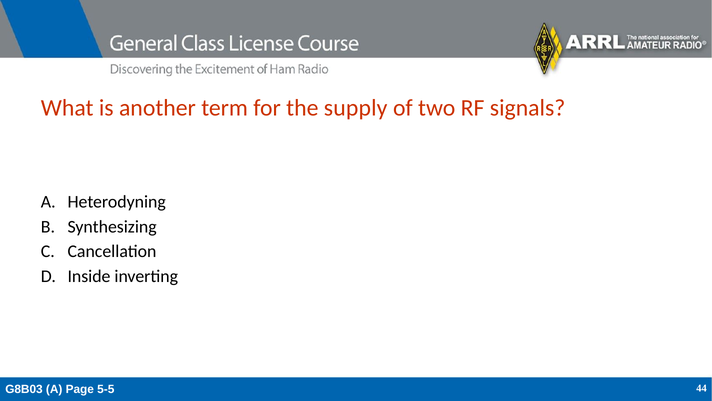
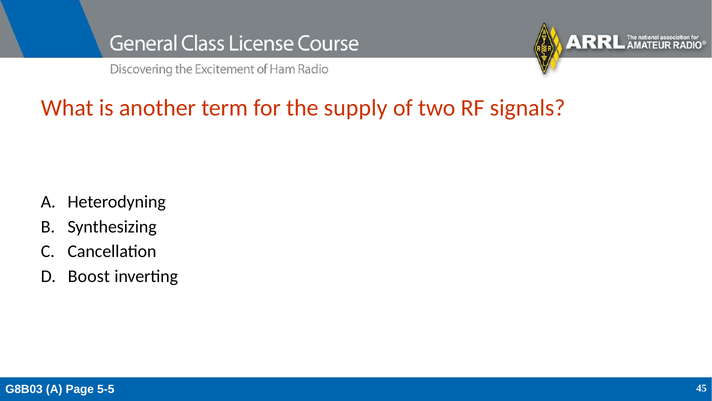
Inside: Inside -> Boost
44: 44 -> 45
